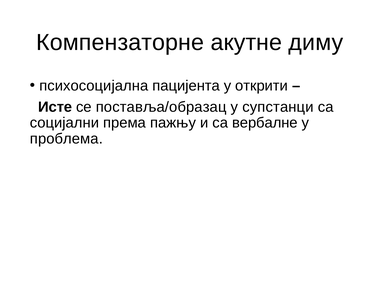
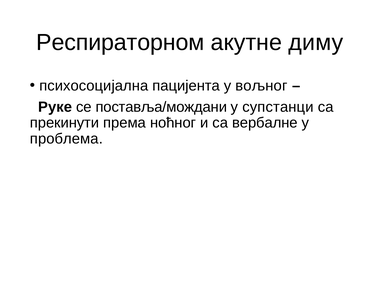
Компензаторне: Компензаторне -> Респираторном
открити: открити -> вољног
Исте: Исте -> Руке
поставља/образац: поставља/образац -> поставља/мождани
социјални: социјални -> прекинути
пажњу: пажњу -> ноћног
